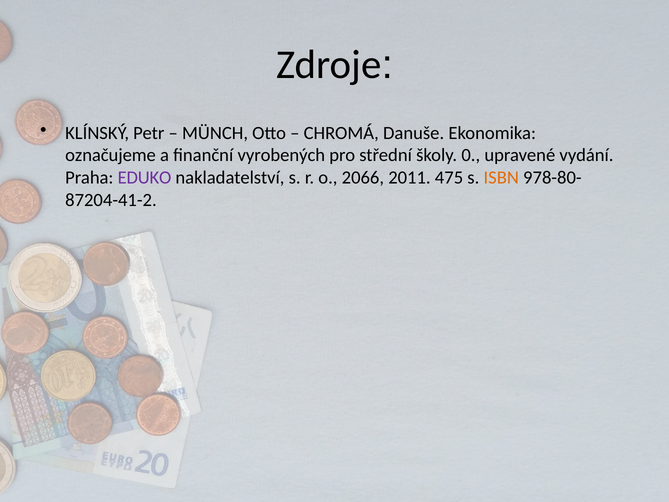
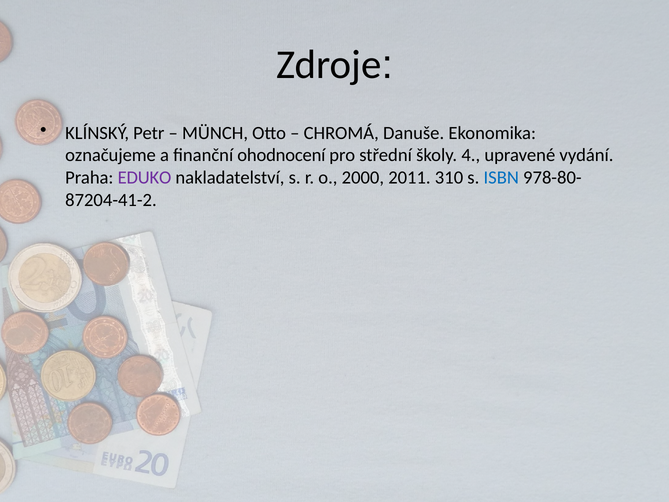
vyrobených: vyrobených -> ohodnocení
0: 0 -> 4
2066: 2066 -> 2000
475: 475 -> 310
ISBN colour: orange -> blue
